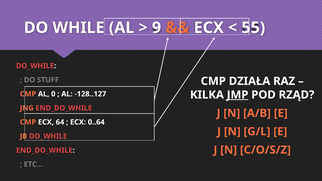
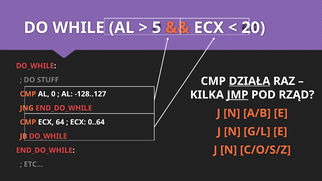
9: 9 -> 5
55: 55 -> 20
DZIAŁA underline: none -> present
